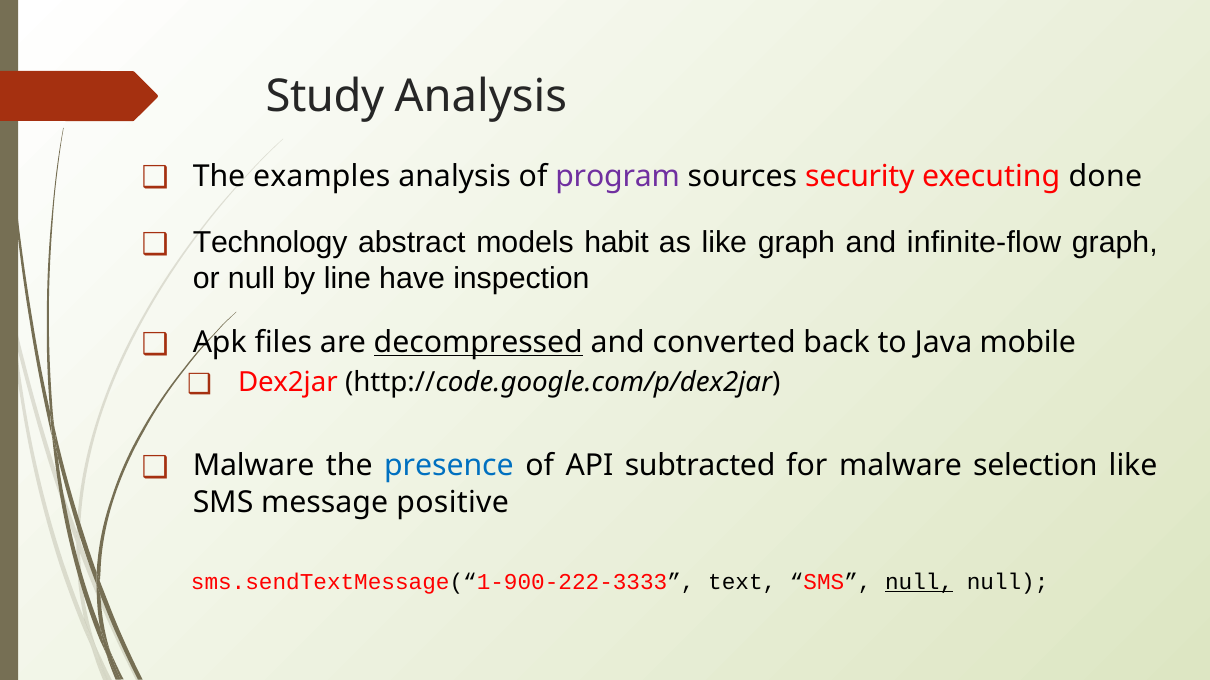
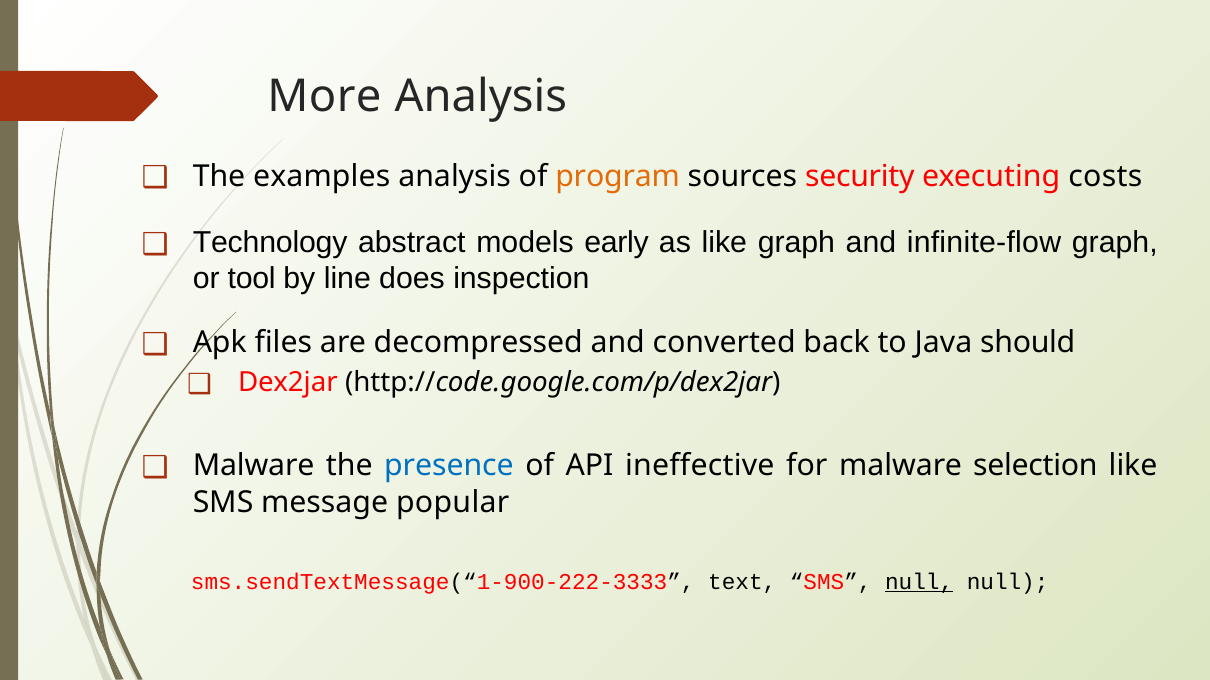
Study: Study -> More
program colour: purple -> orange
done: done -> costs
habit: habit -> early
or null: null -> tool
have: have -> does
decompressed underline: present -> none
mobile: mobile -> should
subtracted: subtracted -> ineffective
positive: positive -> popular
